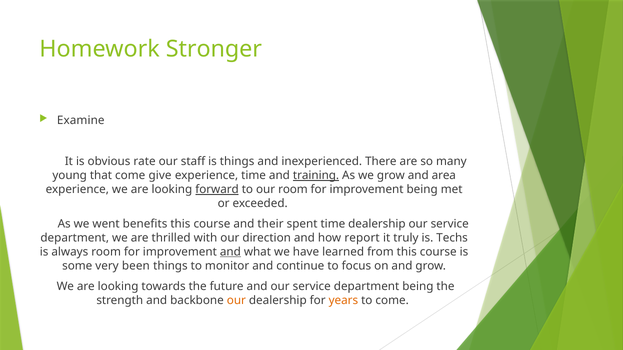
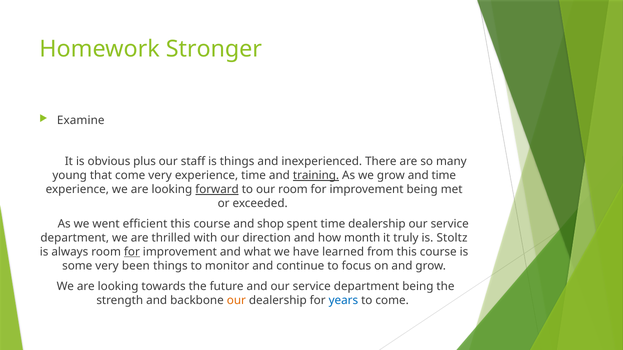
rate: rate -> plus
come give: give -> very
and area: area -> time
benefits: benefits -> efficient
their: their -> shop
report: report -> month
Techs: Techs -> Stoltz
for at (132, 252) underline: none -> present
and at (230, 252) underline: present -> none
years colour: orange -> blue
